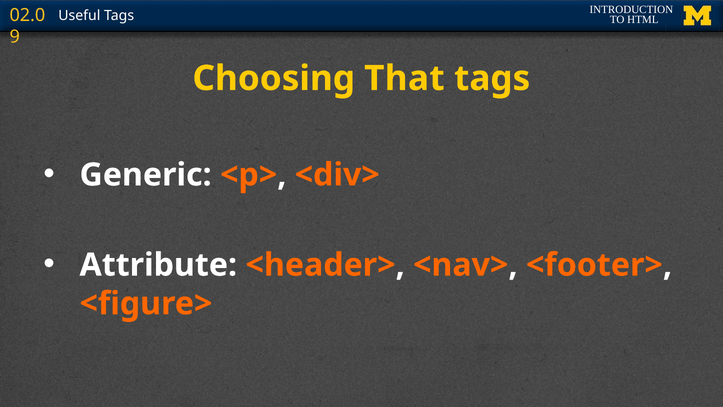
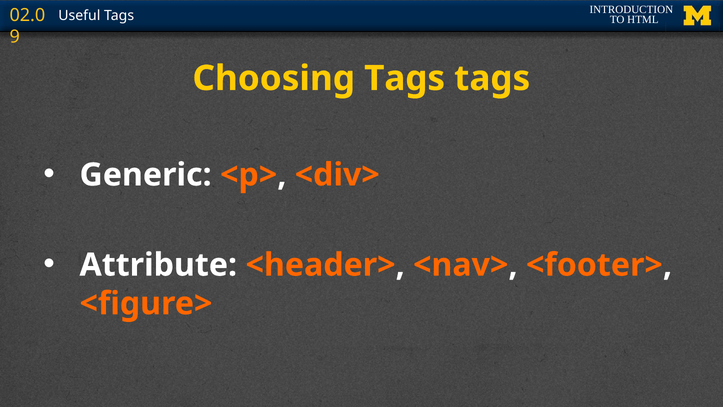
Choosing That: That -> Tags
